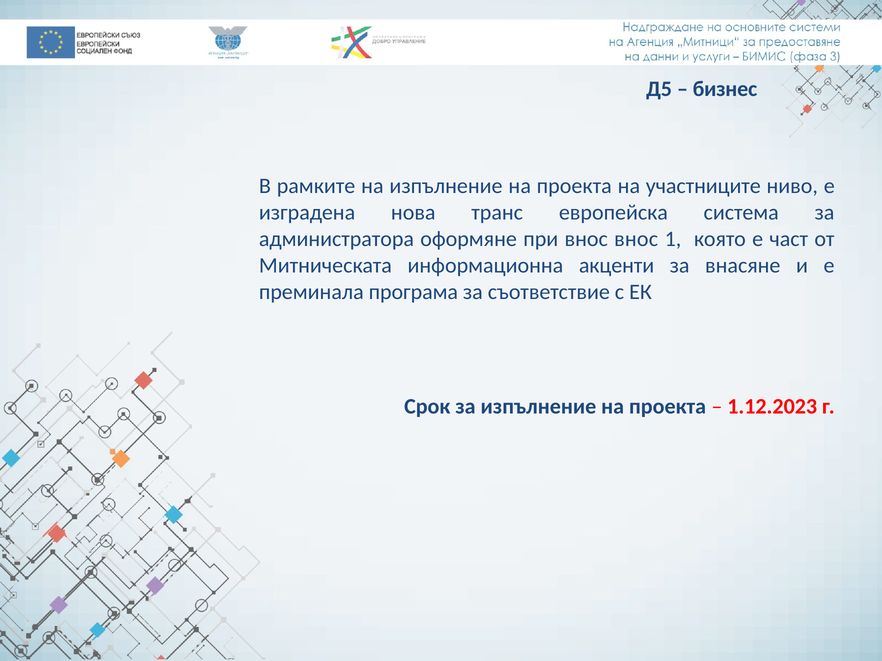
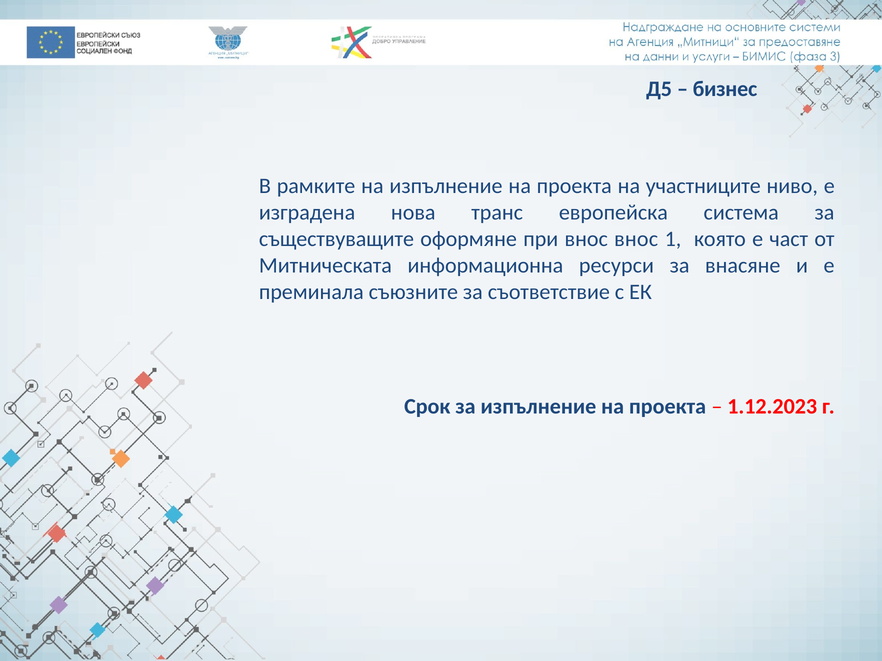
администратора: администратора -> съществуващите
акценти: акценти -> ресурси
програма: програма -> съюзните
